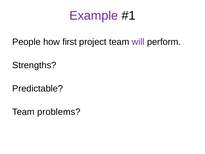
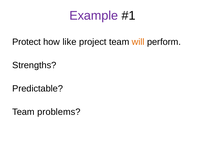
People: People -> Protect
first: first -> like
will colour: purple -> orange
